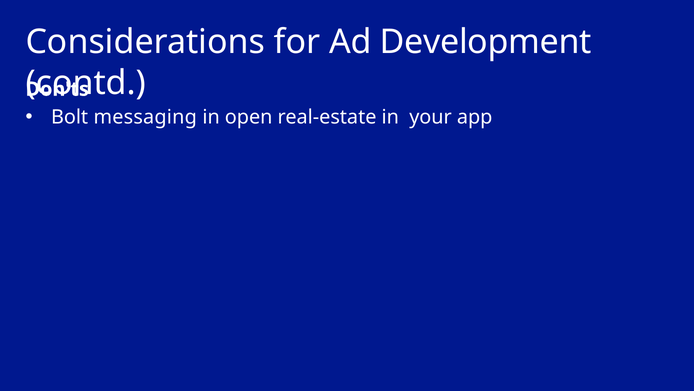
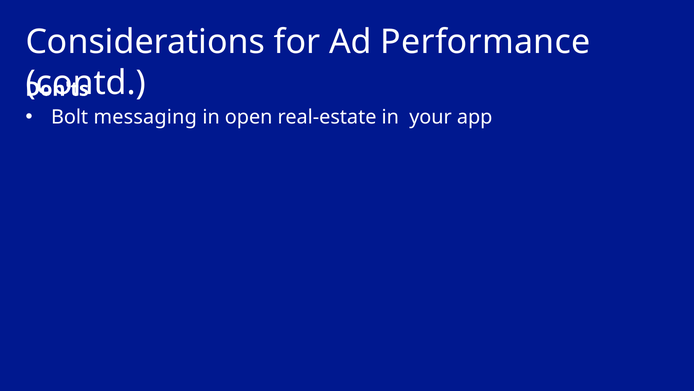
Development: Development -> Performance
